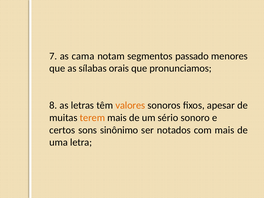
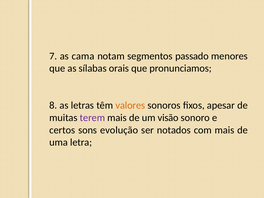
terem colour: orange -> purple
sério: sério -> visão
sinônimo: sinônimo -> evolução
